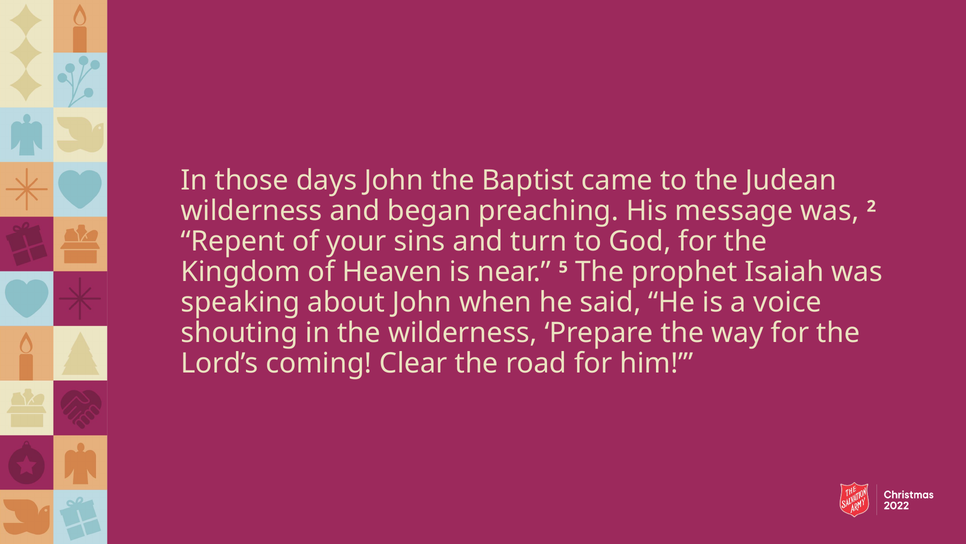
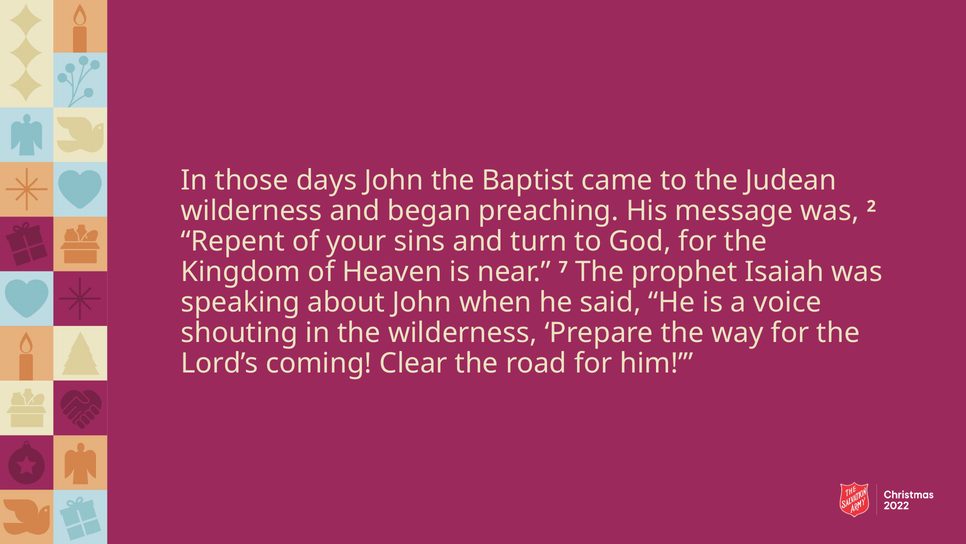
5: 5 -> 7
